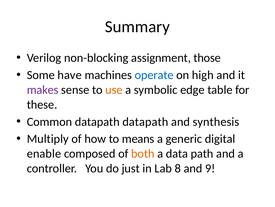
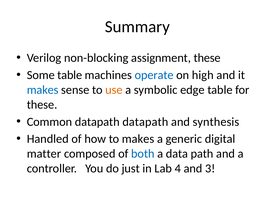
assignment those: those -> these
Some have: have -> table
makes at (43, 90) colour: purple -> blue
Multiply: Multiply -> Handled
to means: means -> makes
enable: enable -> matter
both colour: orange -> blue
8: 8 -> 4
9: 9 -> 3
